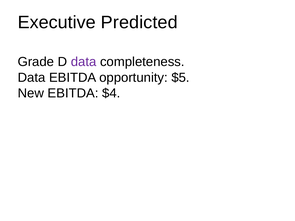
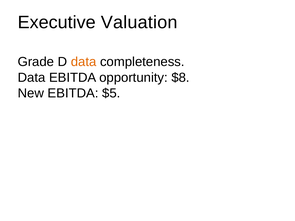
Predicted: Predicted -> Valuation
data at (84, 62) colour: purple -> orange
$5: $5 -> $8
$4: $4 -> $5
